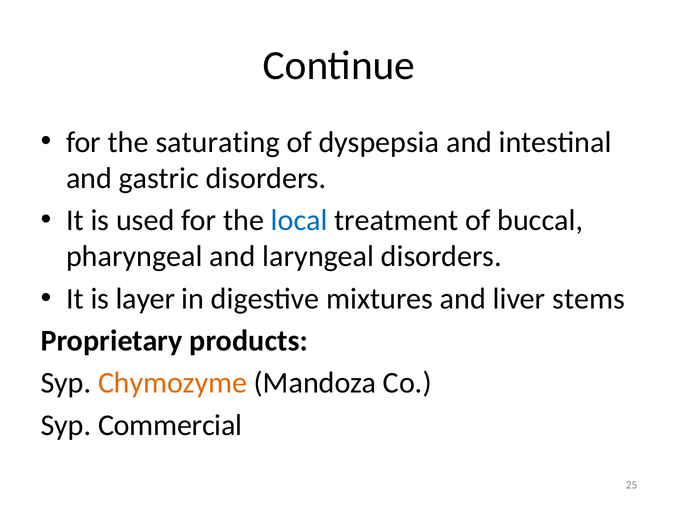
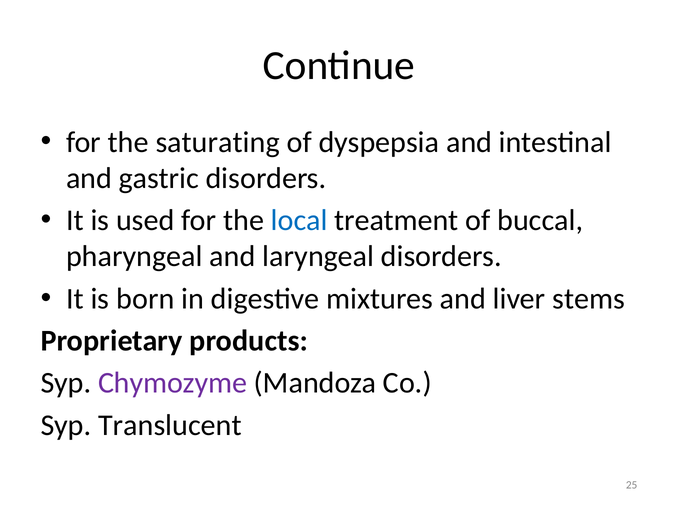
layer: layer -> born
Chymozyme colour: orange -> purple
Commercial: Commercial -> Translucent
